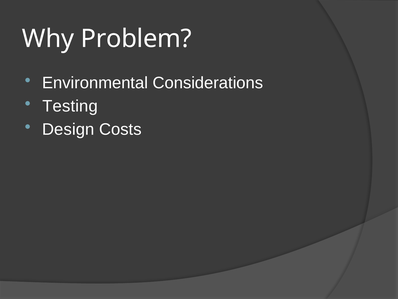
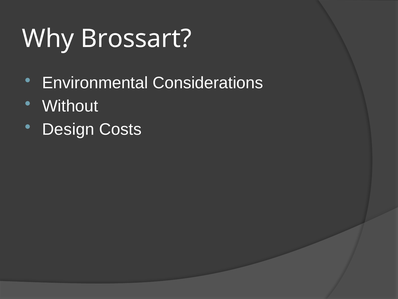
Problem: Problem -> Brossart
Testing: Testing -> Without
